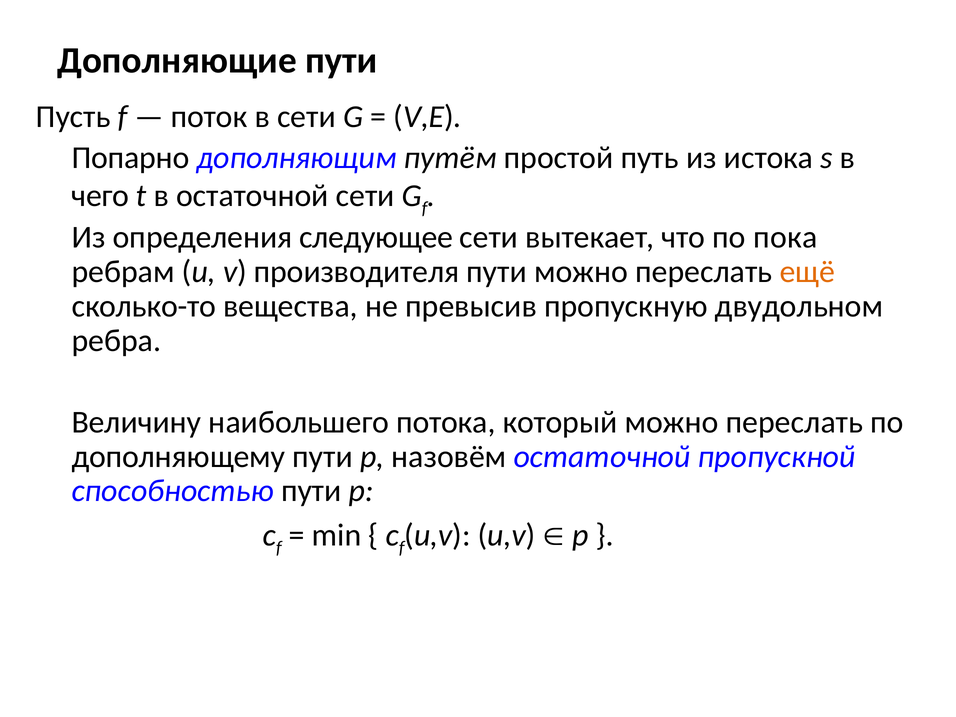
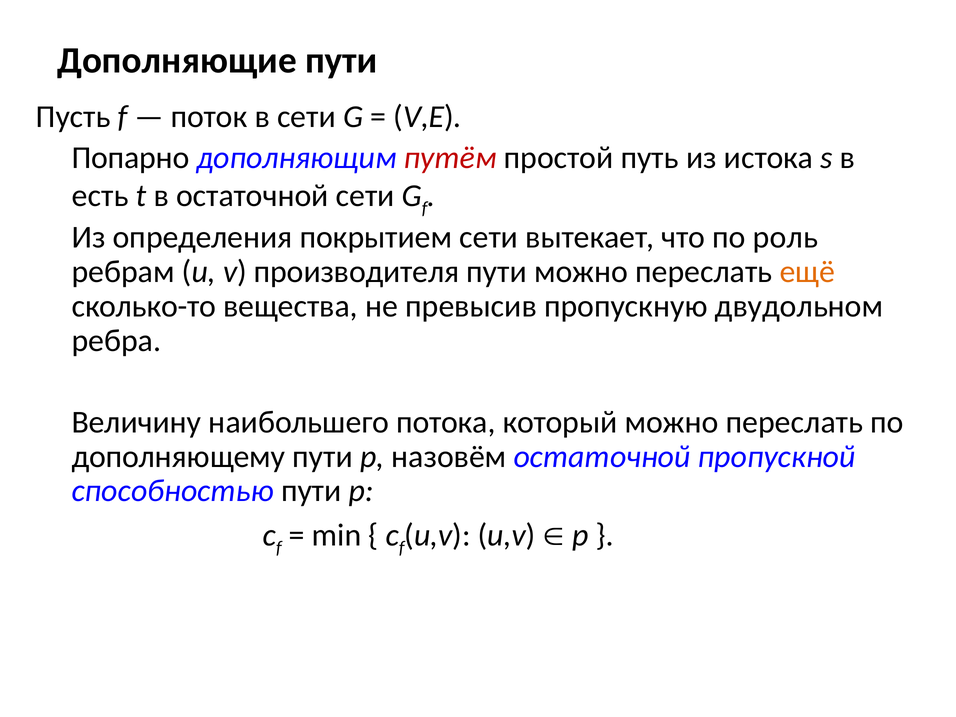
путём colour: black -> red
чего: чего -> есть
следующее: следующее -> покрытием
пока: пока -> роль
